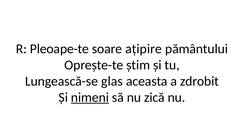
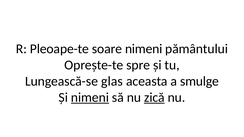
soare ațipire: ațipire -> nimeni
știm: știm -> spre
zdrobit: zdrobit -> smulge
zică underline: none -> present
